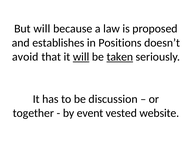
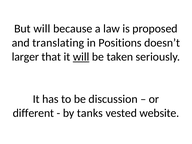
establishes: establishes -> translating
avoid: avoid -> larger
taken underline: present -> none
together: together -> different
event: event -> tanks
